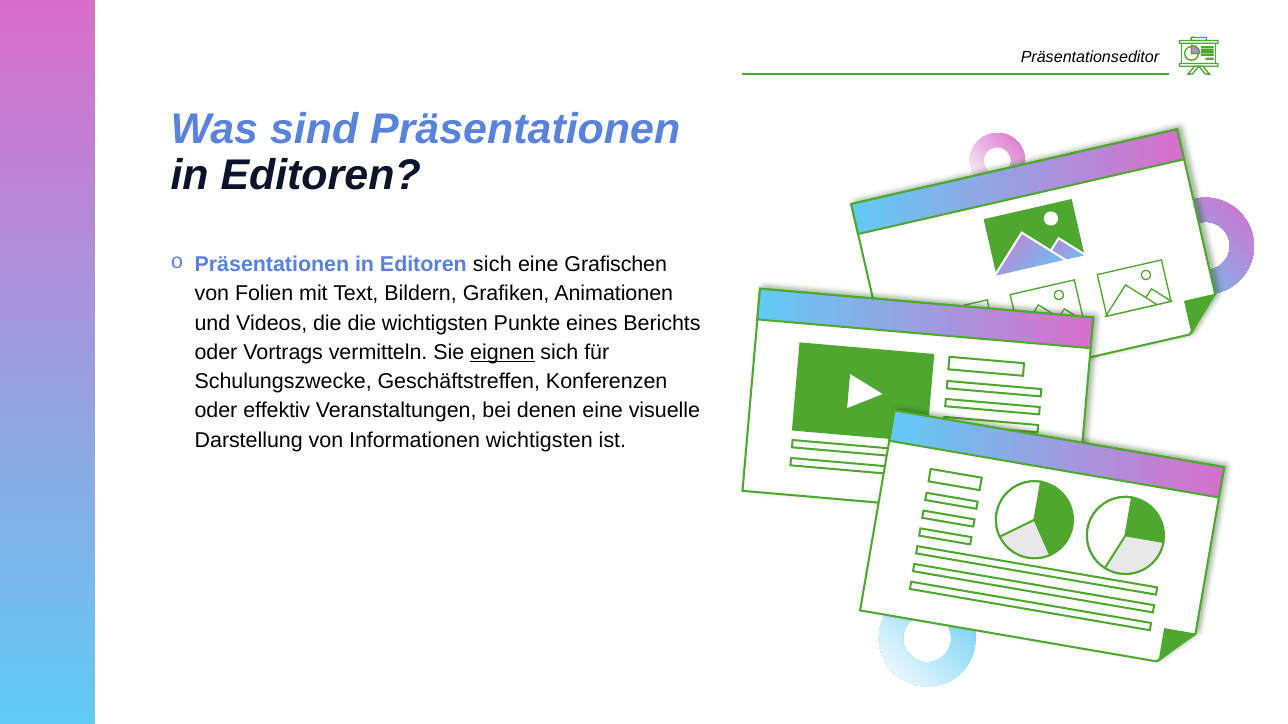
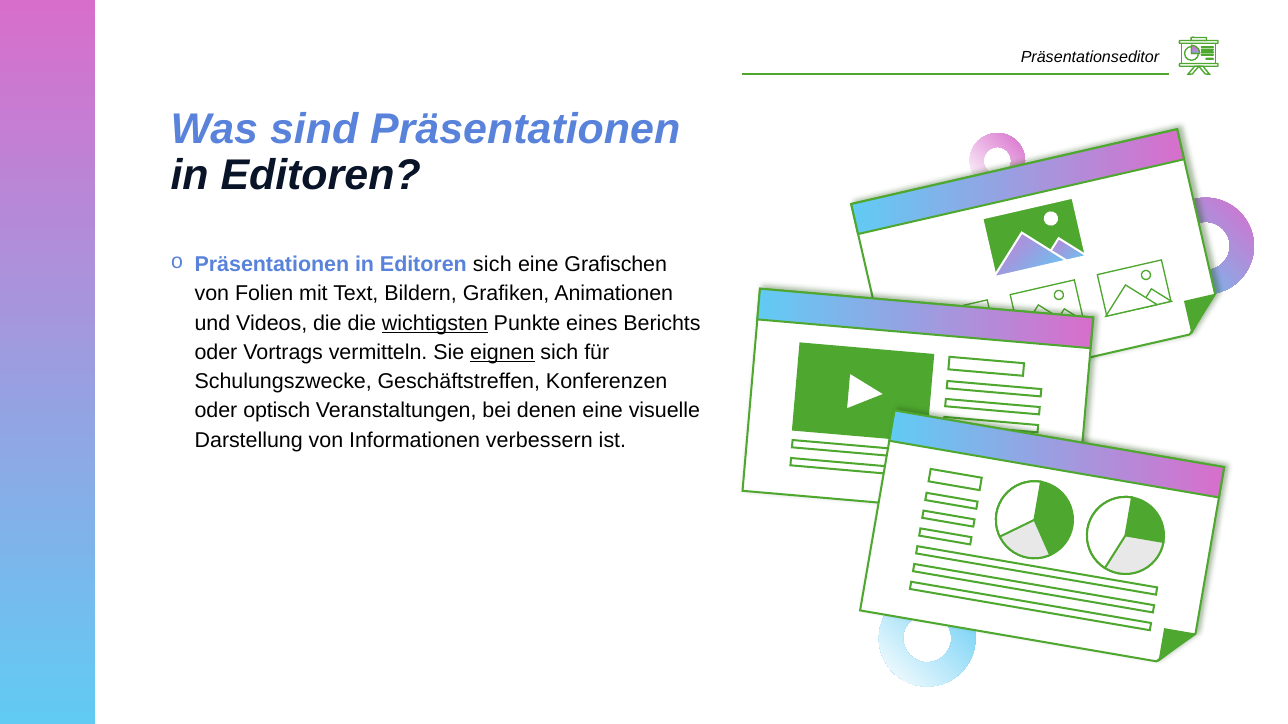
wichtigsten at (435, 323) underline: none -> present
effektiv: effektiv -> optisch
Informationen wichtigsten: wichtigsten -> verbessern
